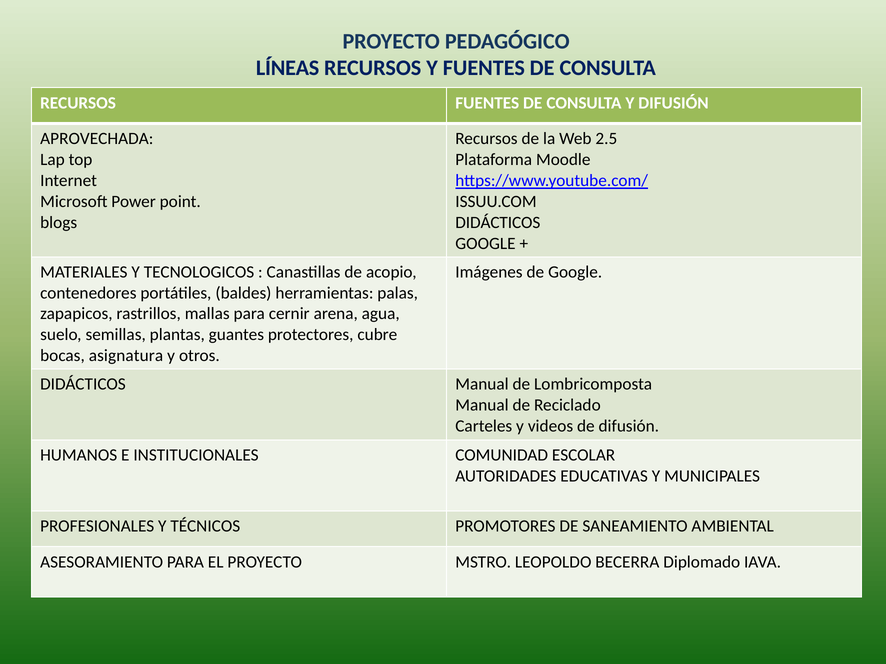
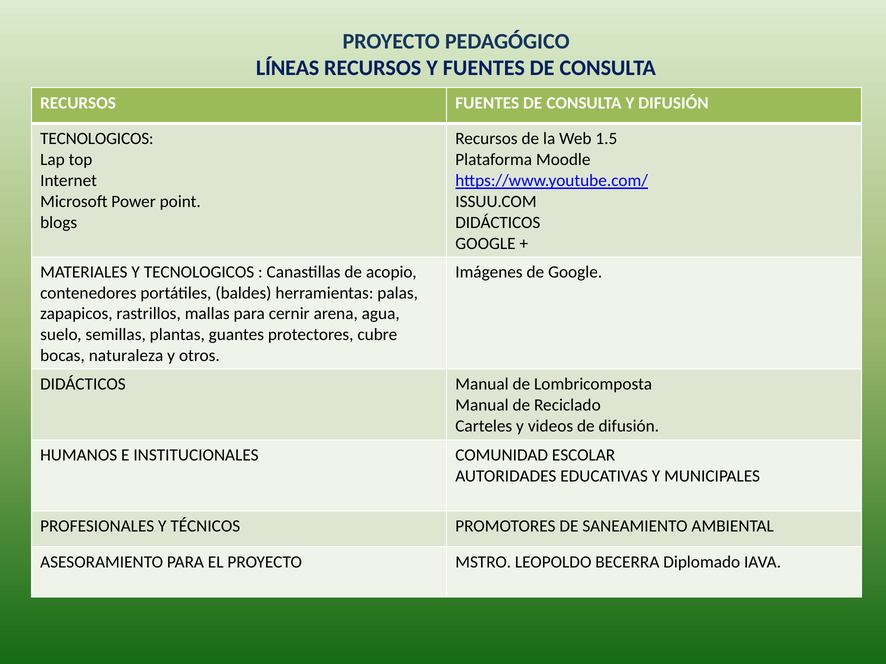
APROVECHADA at (97, 139): APROVECHADA -> TECNOLOGICOS
2.5: 2.5 -> 1.5
asignatura: asignatura -> naturaleza
